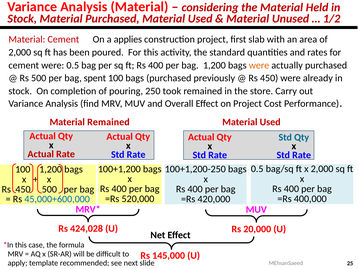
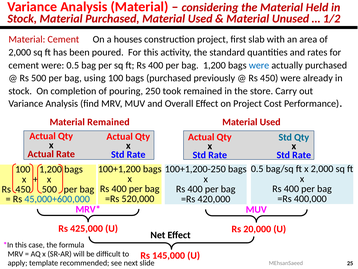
applies: applies -> houses
were at (259, 65) colour: orange -> blue
spent: spent -> using
424,028: 424,028 -> 425,000
